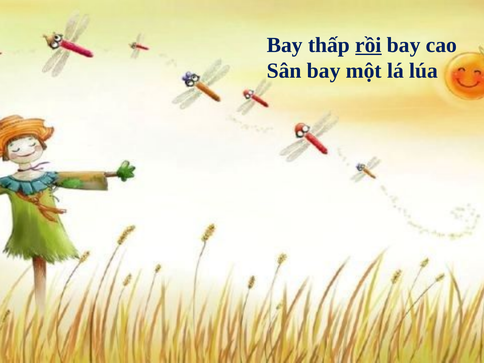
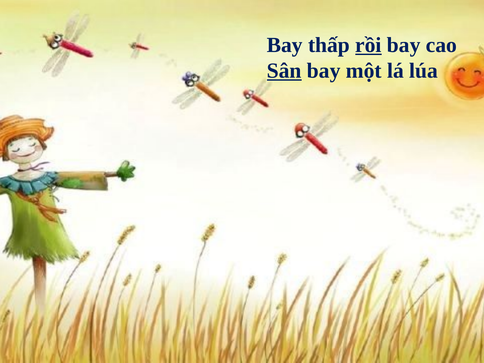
Sân underline: none -> present
